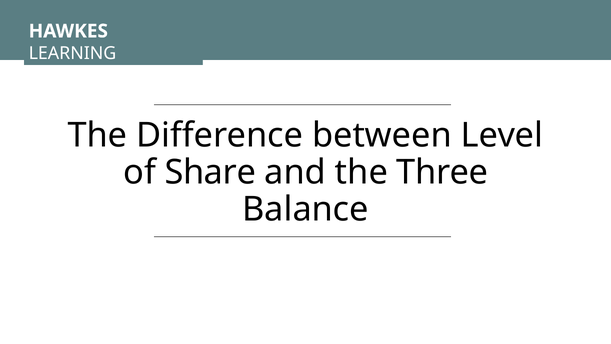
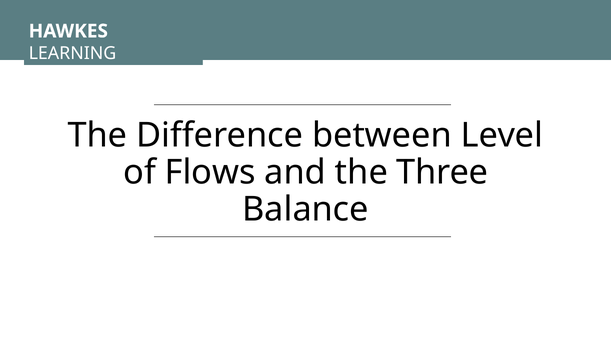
Share: Share -> Flows
